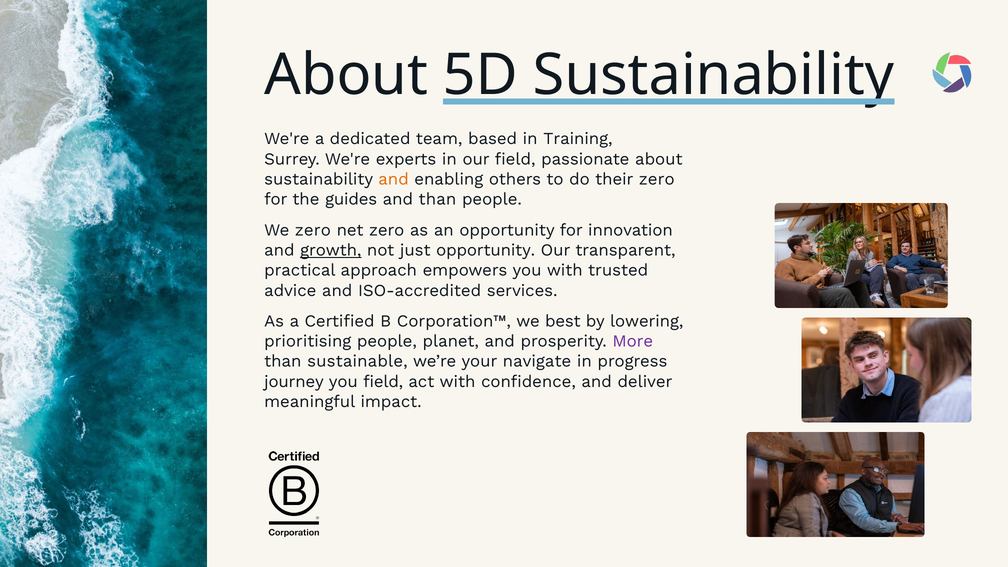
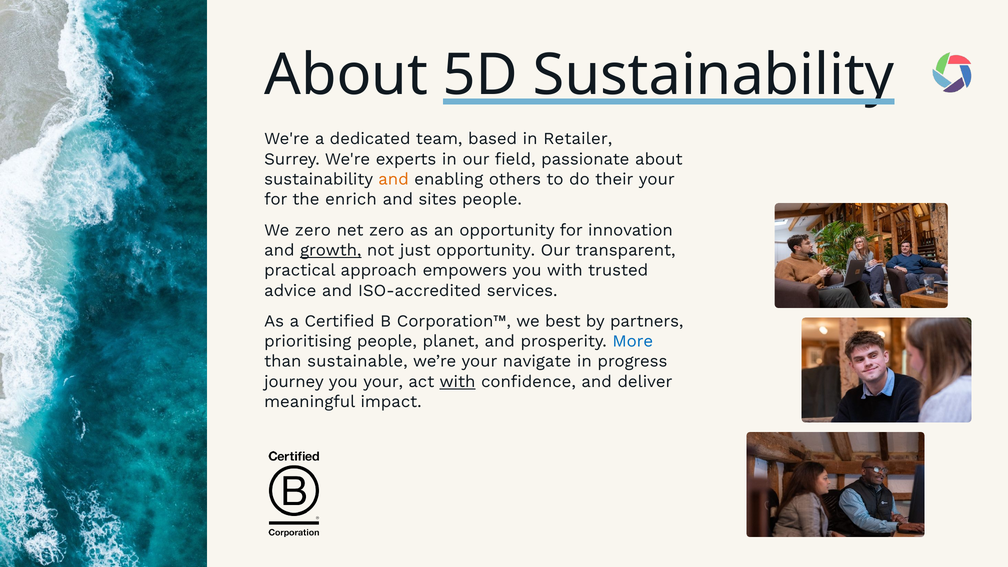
Training: Training -> Retailer
their zero: zero -> your
guides: guides -> enrich
and than: than -> sites
lowering: lowering -> partners
More colour: purple -> blue
you field: field -> your
with at (458, 382) underline: none -> present
